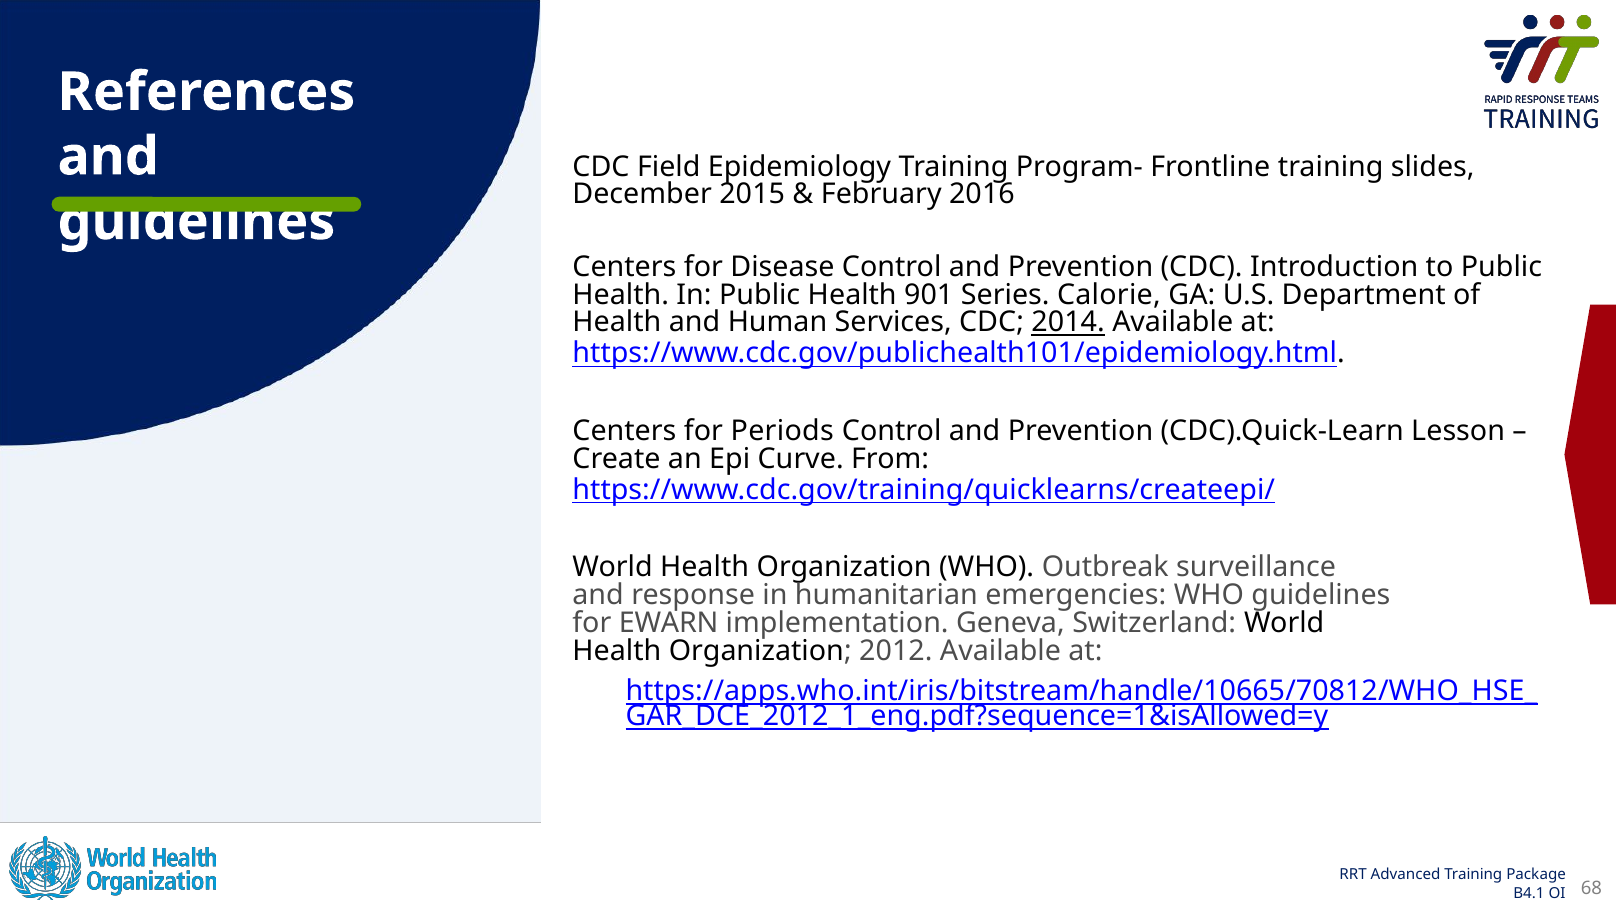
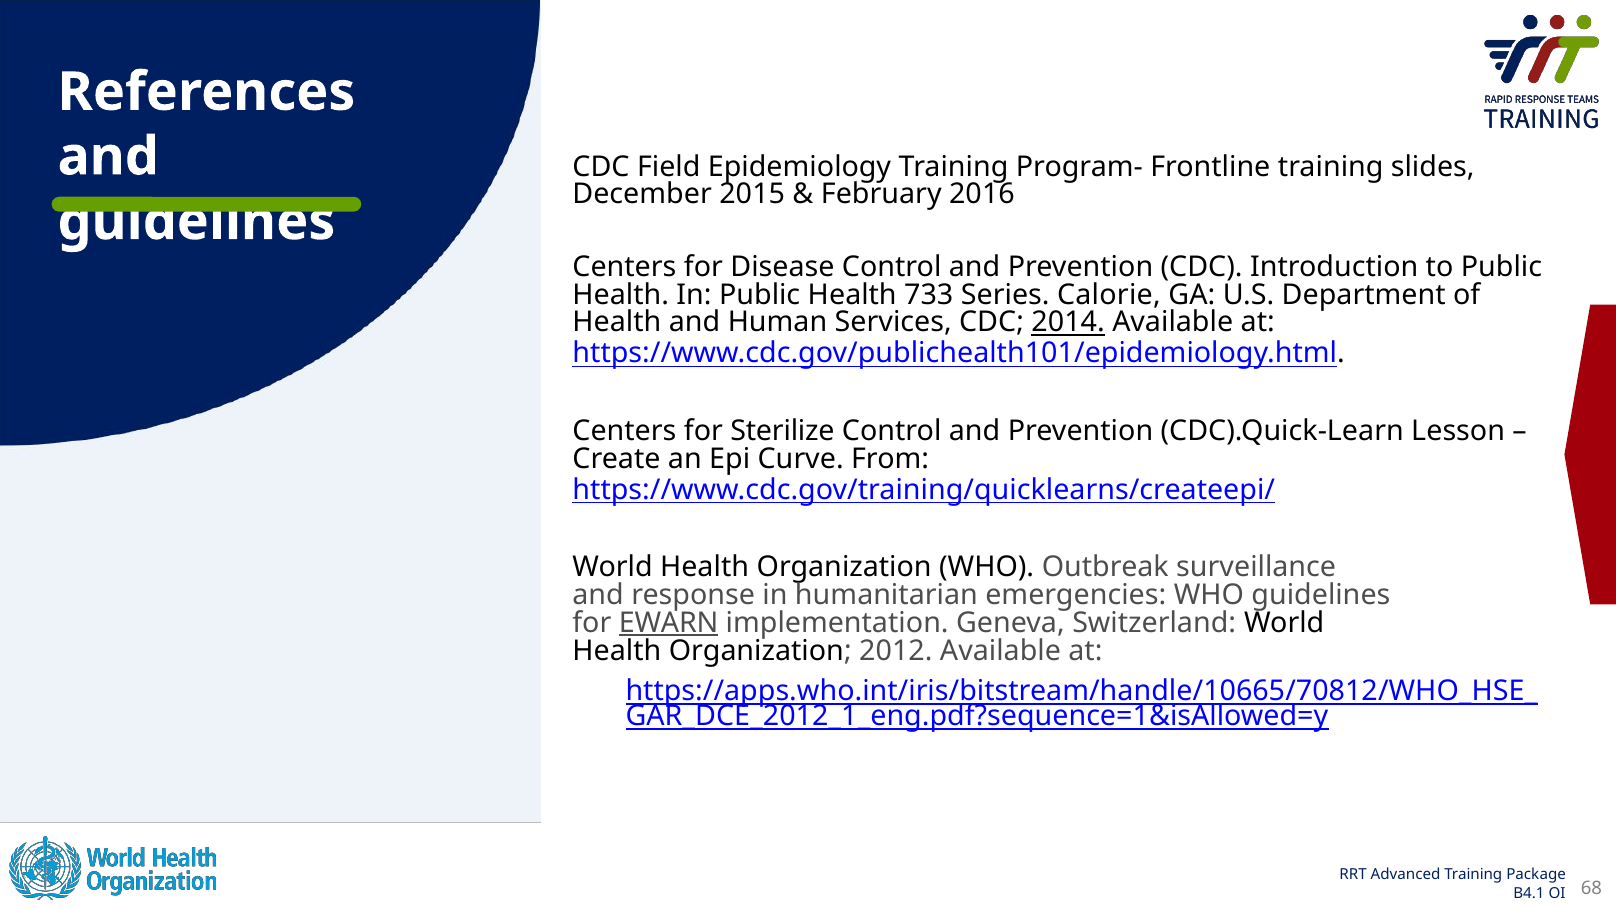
901: 901 -> 733
Periods: Periods -> Sterilize
EWARN underline: none -> present
